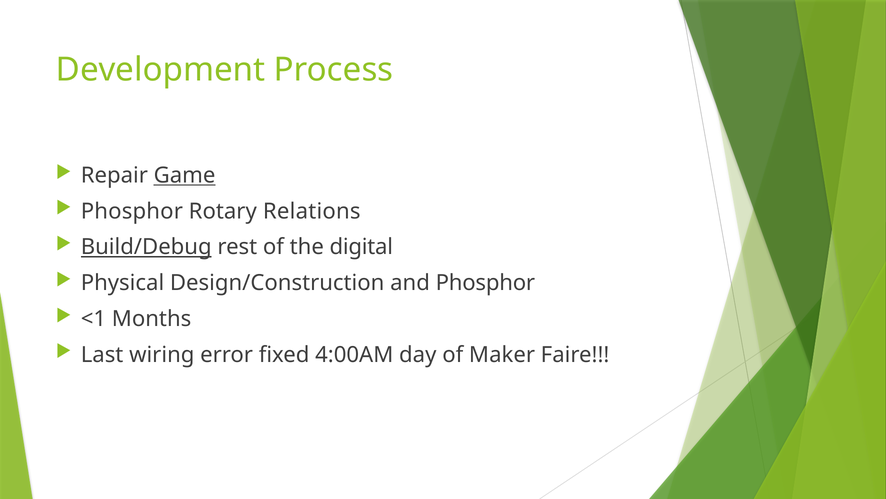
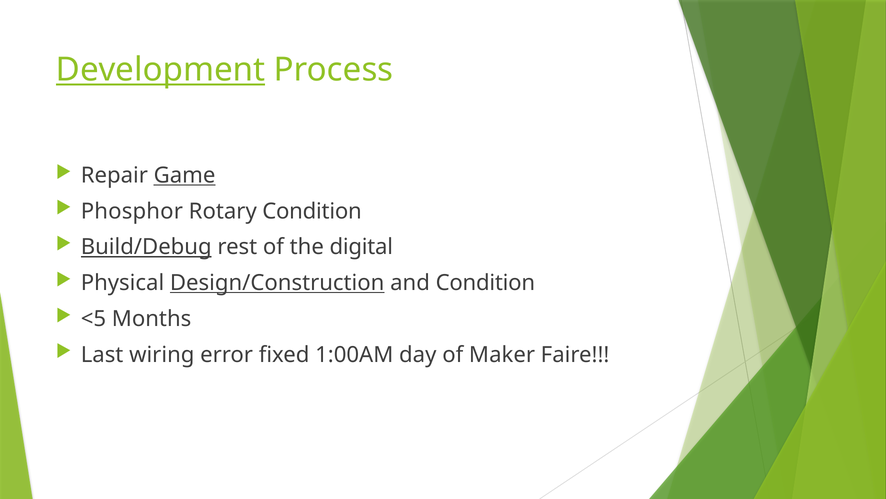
Development underline: none -> present
Rotary Relations: Relations -> Condition
Design/Construction underline: none -> present
and Phosphor: Phosphor -> Condition
<1: <1 -> <5
4:00AM: 4:00AM -> 1:00AM
